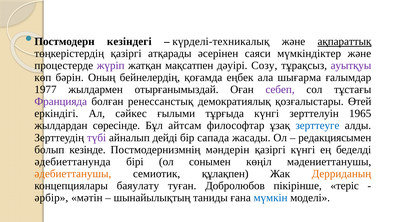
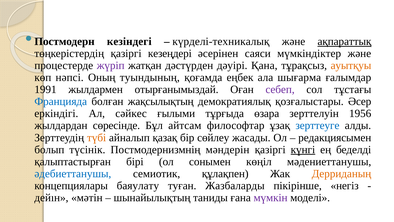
атқарады: атқарады -> кезеңдері
мақсатпен: мақсатпен -> дәстүрден
Созу: Созу -> Қана
ауытқуы colour: purple -> orange
бәрін: бәрін -> нәпсі
бейнелердің: бейнелердің -> туындының
1977: 1977 -> 1991
Францияда colour: purple -> blue
ренессанстық: ренессанстық -> жақсылықтың
Өтей: Өтей -> Әсер
тұрғыда күнгі: күнгі -> өзара
1965: 1965 -> 1956
түбі colour: purple -> orange
дейді: дейді -> қазақ
сапада: сапада -> сөйлеу
кезінде: кезінде -> түсінік
күнгі at (303, 149) underline: none -> present
әдебиеттанунда: әдебиеттанунда -> қалыптастырған
әдебиеттанушы colour: orange -> blue
Добролюбов: Добролюбов -> Жазбаларды
теріс: теріс -> негіз
әрбір: әрбір -> дейıн
мүмкін colour: blue -> purple
